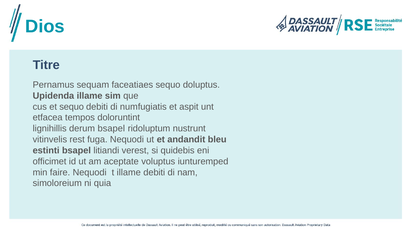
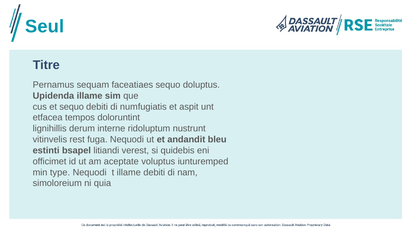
Dios: Dios -> Seul
derum bsapel: bsapel -> interne
faire: faire -> type
